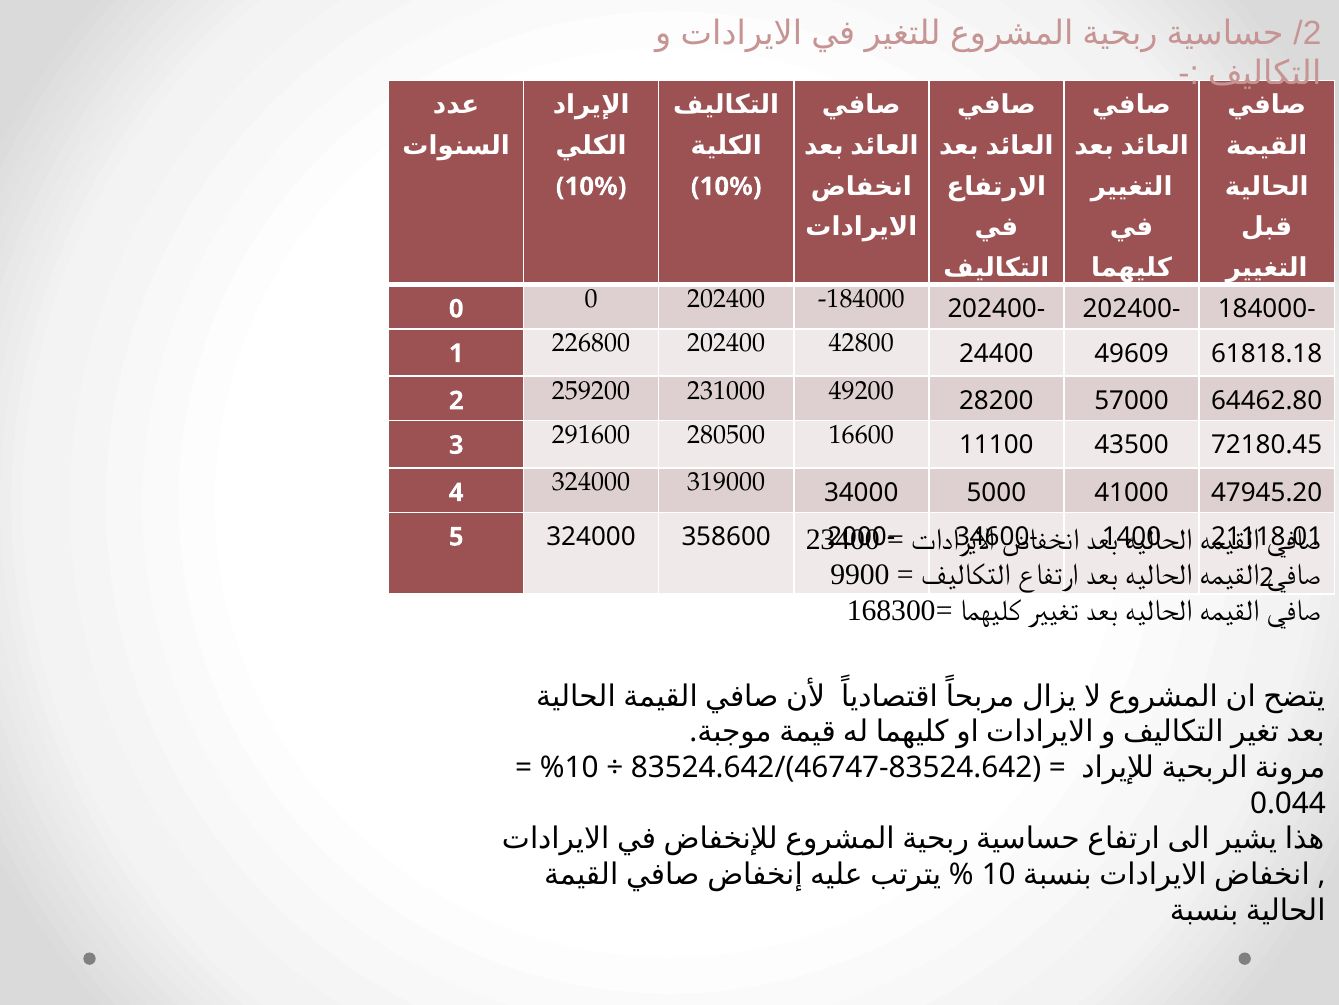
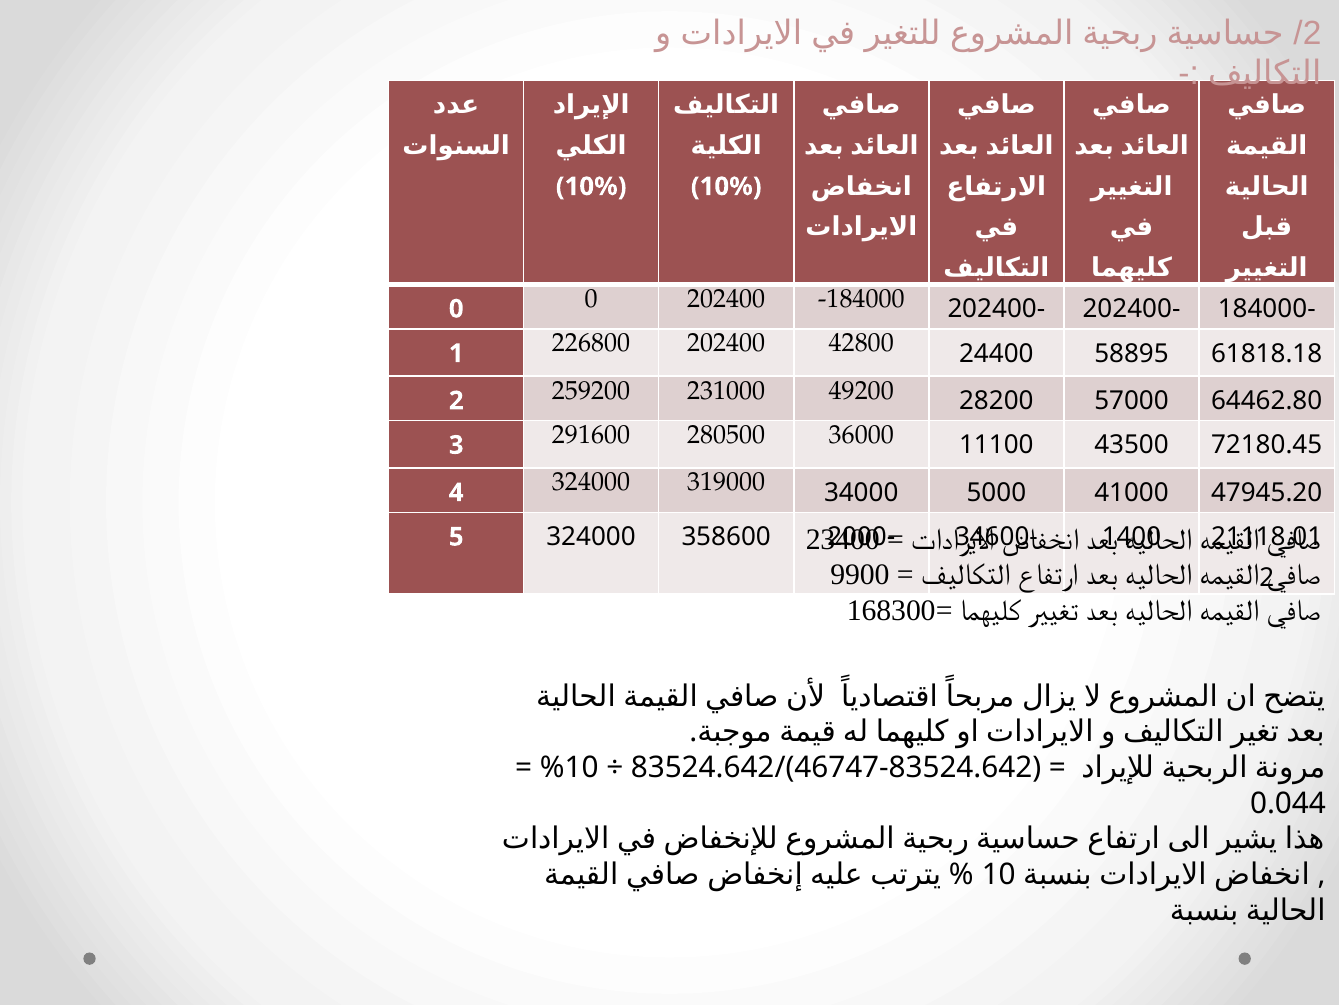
49609: 49609 -> 58895
16600: 16600 -> 36000
